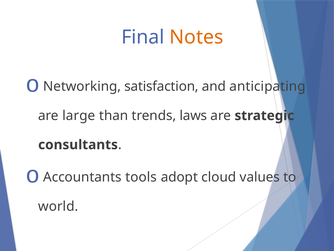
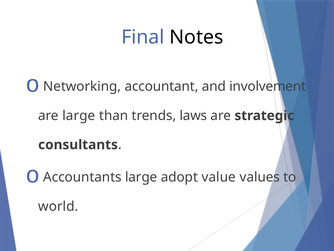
Notes colour: orange -> black
satisfaction: satisfaction -> accountant
anticipating: anticipating -> involvement
Accountants tools: tools -> large
cloud: cloud -> value
